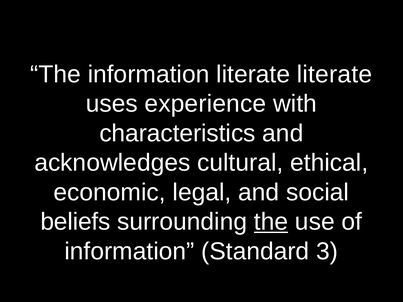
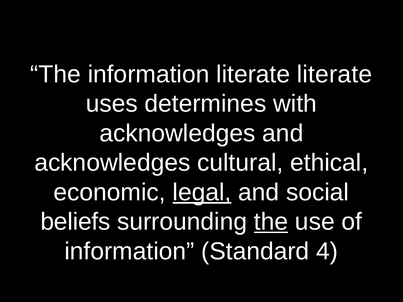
experience: experience -> determines
characteristics at (177, 133): characteristics -> acknowledges
legal underline: none -> present
3: 3 -> 4
